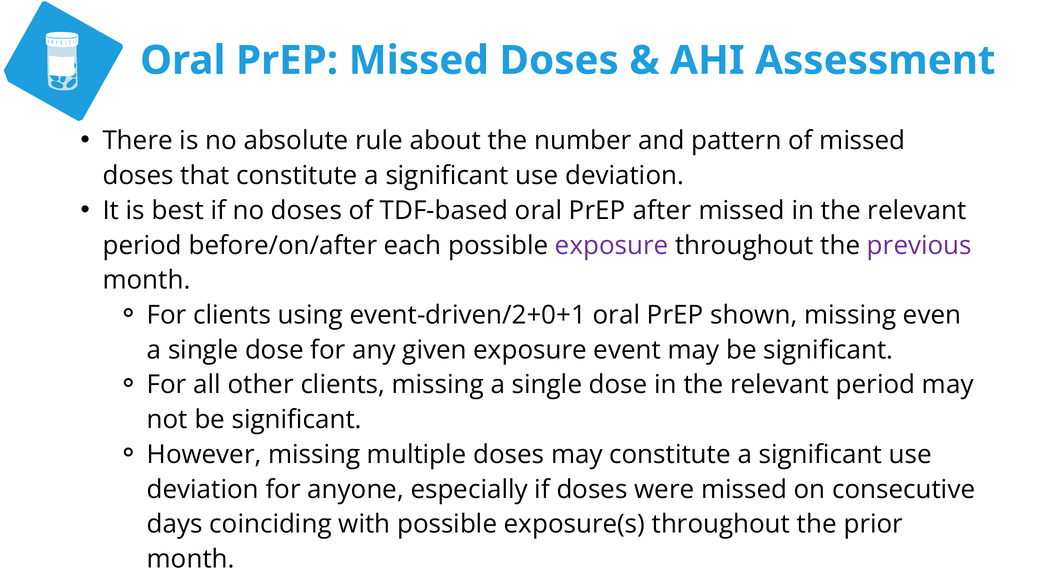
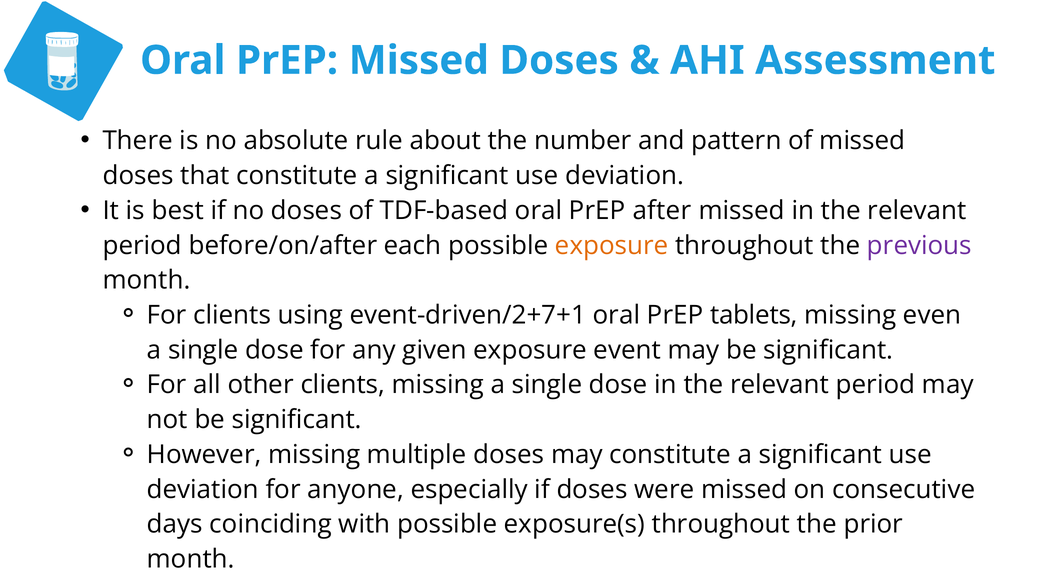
exposure at (612, 245) colour: purple -> orange
event-driven/2+0+1: event-driven/2+0+1 -> event-driven/2+7+1
shown: shown -> tablets
